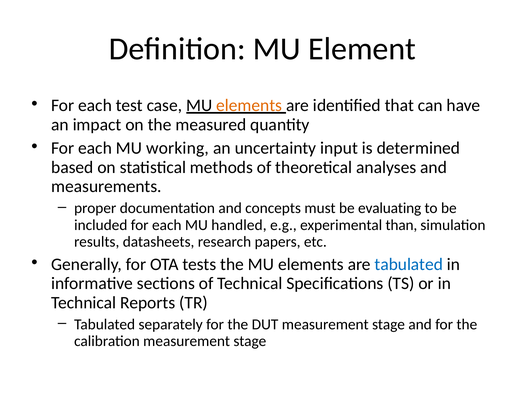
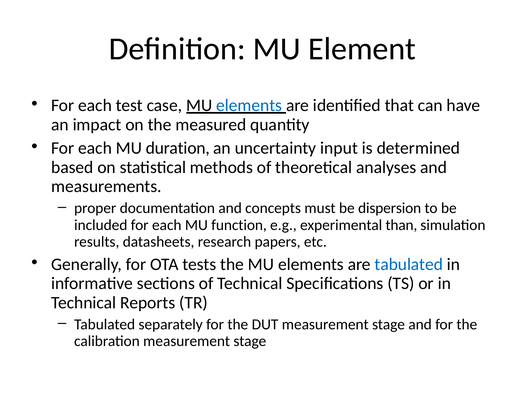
elements at (249, 105) colour: orange -> blue
working: working -> duration
evaluating: evaluating -> dispersion
handled: handled -> function
